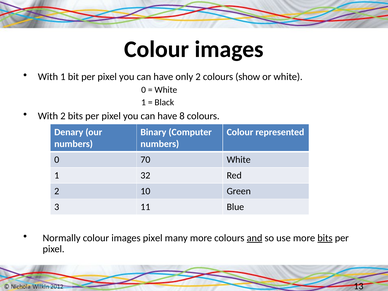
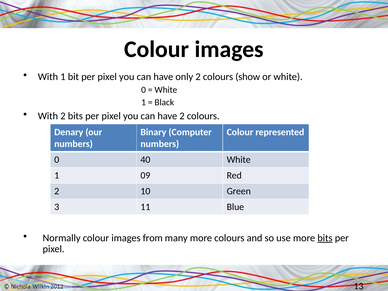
have 8: 8 -> 2
70: 70 -> 40
32: 32 -> 09
images pixel: pixel -> from
and underline: present -> none
